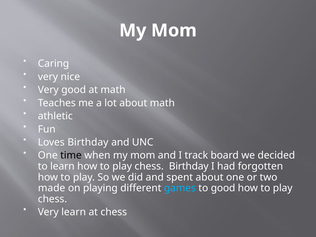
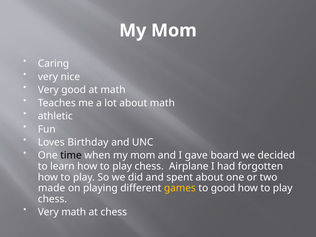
track: track -> gave
chess Birthday: Birthday -> Airplane
games colour: light blue -> yellow
Very learn: learn -> math
